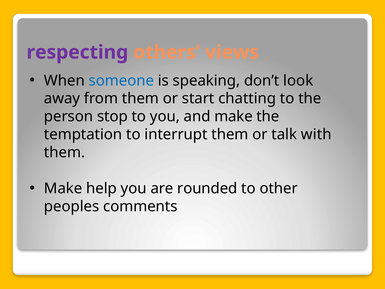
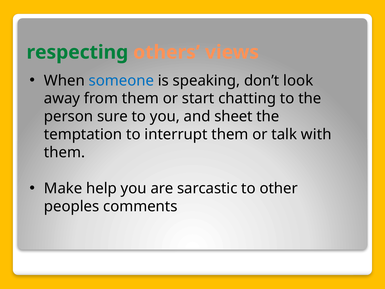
respecting colour: purple -> green
stop: stop -> sure
and make: make -> sheet
rounded: rounded -> sarcastic
